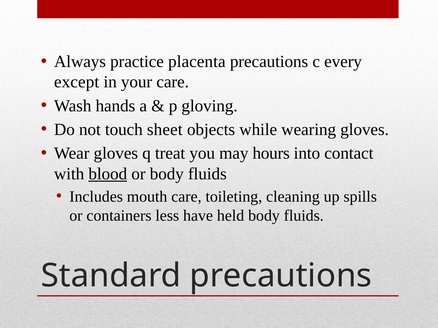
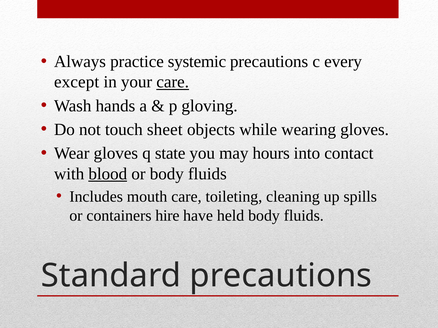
placenta: placenta -> systemic
care at (173, 82) underline: none -> present
treat: treat -> state
less: less -> hire
